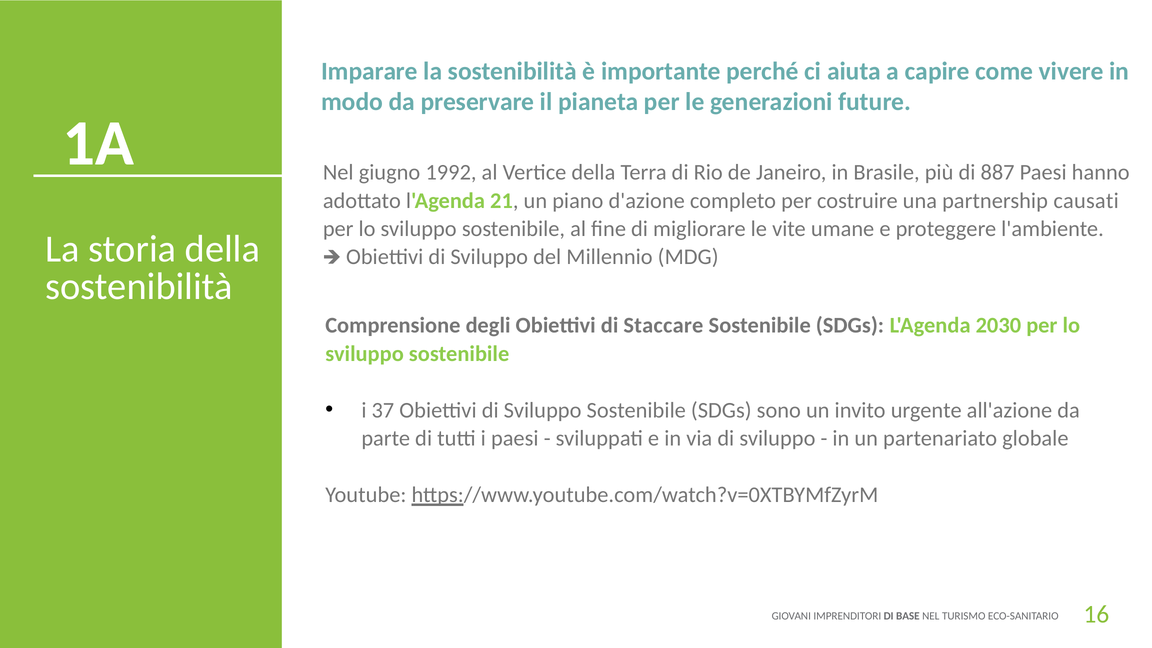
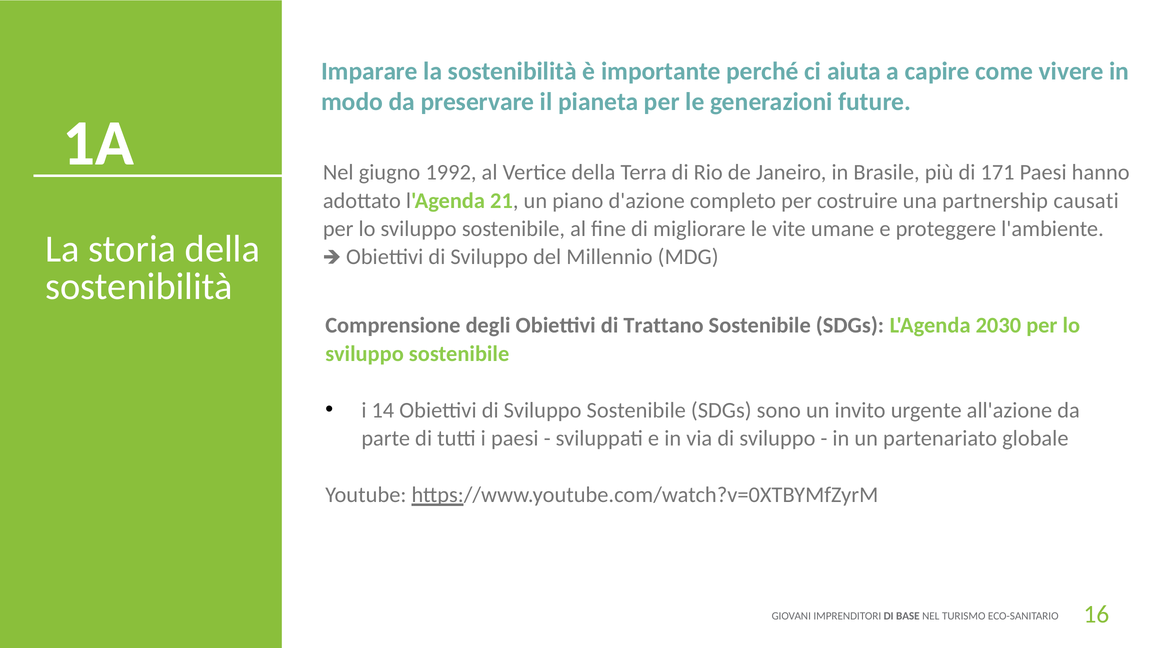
887: 887 -> 171
Staccare: Staccare -> Trattano
37: 37 -> 14
